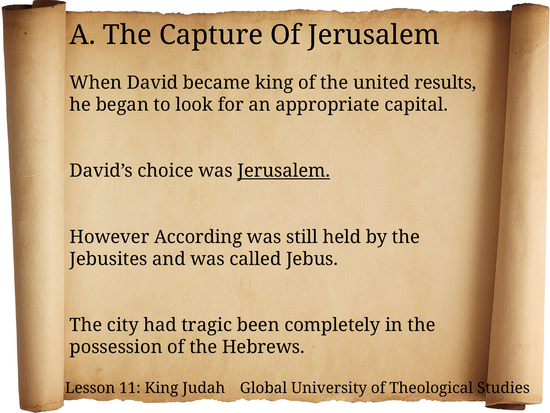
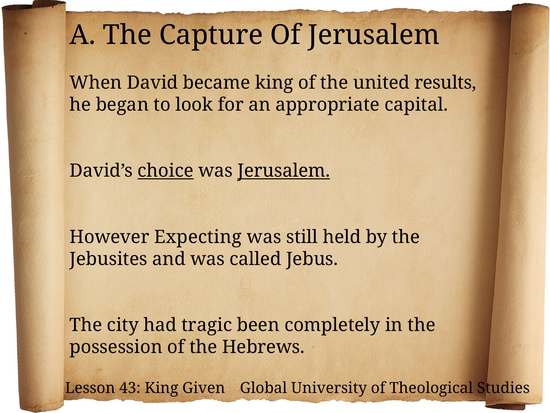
choice underline: none -> present
According: According -> Expecting
11: 11 -> 43
Judah: Judah -> Given
